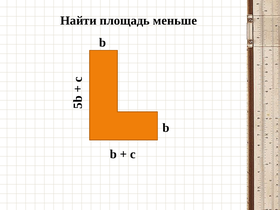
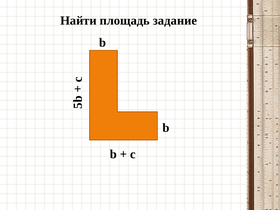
меньше: меньше -> задание
